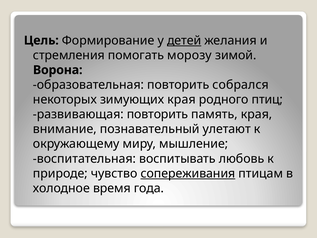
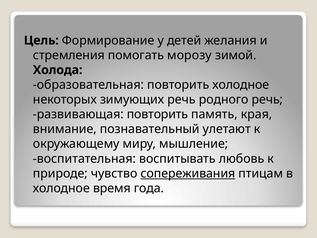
детей underline: present -> none
Ворона: Ворона -> Холода
повторить собрался: собрался -> холодное
зимующих края: края -> речь
родного птиц: птиц -> речь
